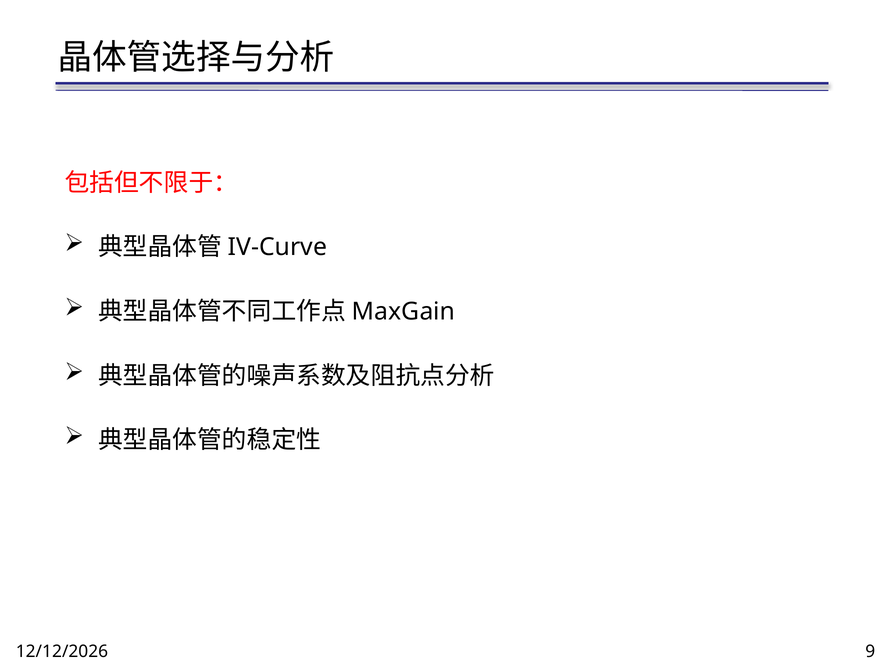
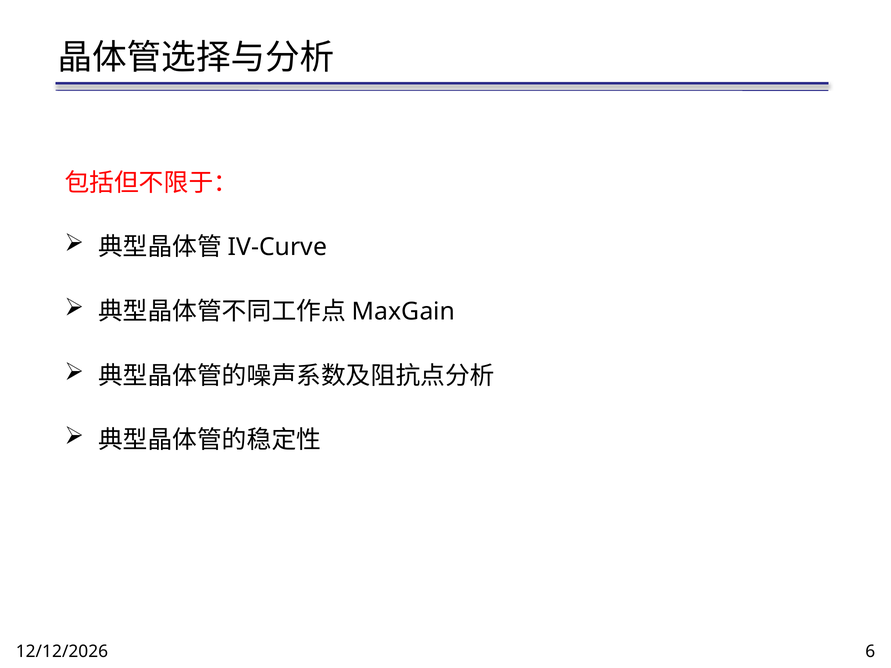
9: 9 -> 6
